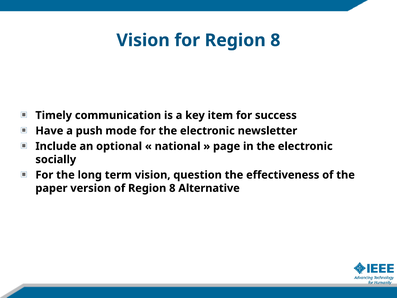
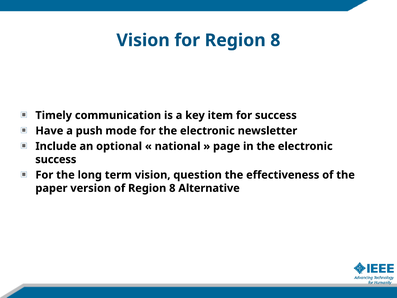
socially at (56, 159): socially -> success
